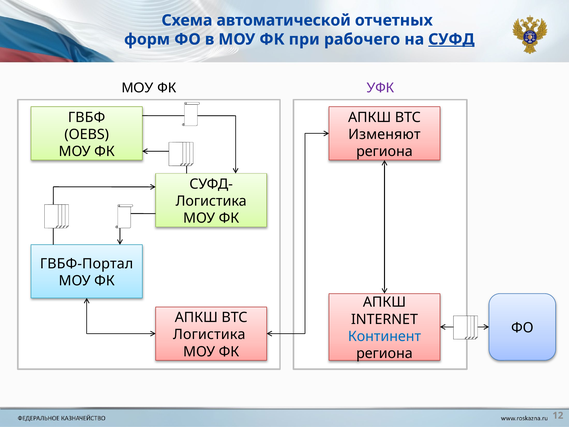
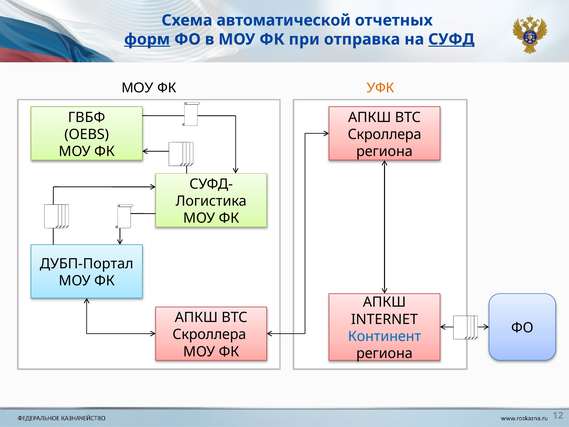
форм underline: none -> present
рабочего: рабочего -> отправка
УФК colour: purple -> orange
Изменяют at (384, 134): Изменяют -> Скроллера
ГВБФ-Портал: ГВБФ-Портал -> ДУБП-Портал
Логистика at (209, 334): Логистика -> Скроллера
